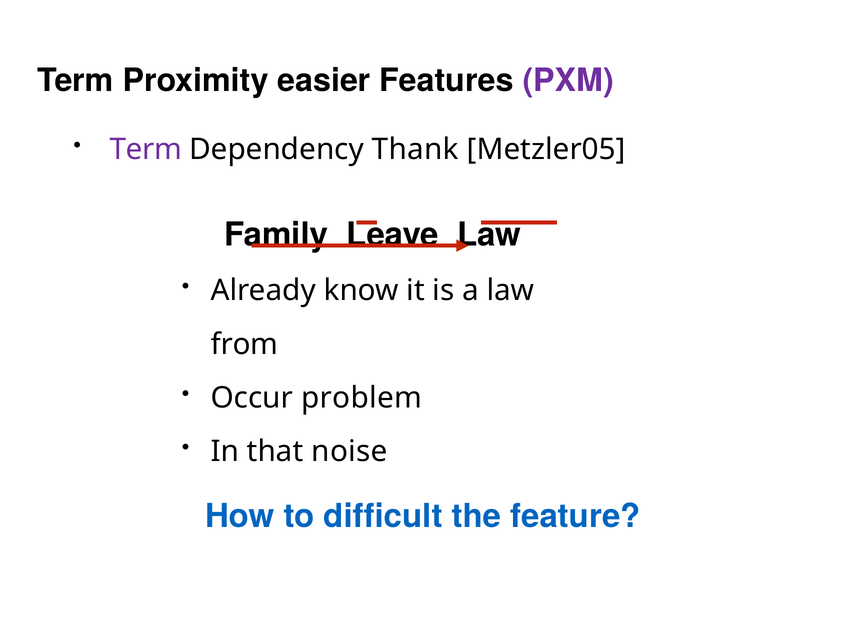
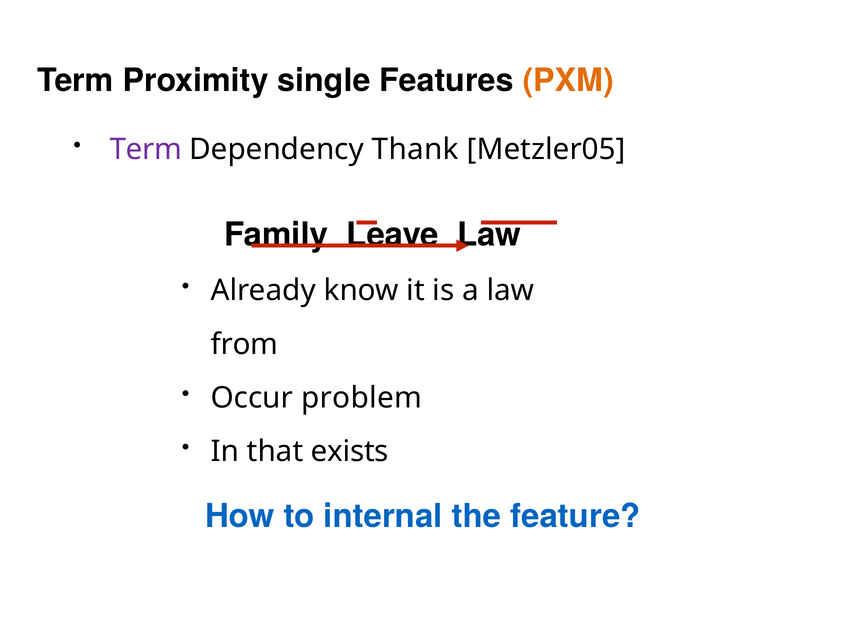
easier: easier -> single
PXM colour: purple -> orange
noise: noise -> exists
difficult: difficult -> internal
